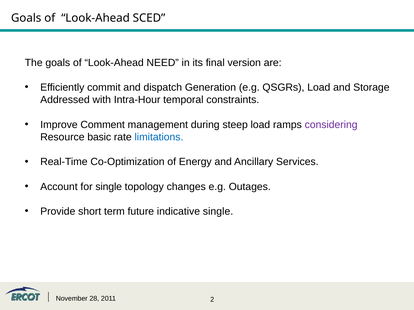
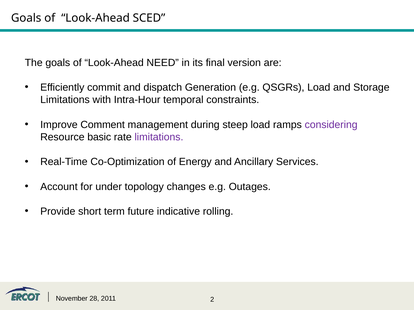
Addressed at (65, 100): Addressed -> Limitations
limitations at (159, 137) colour: blue -> purple
for single: single -> under
indicative single: single -> rolling
